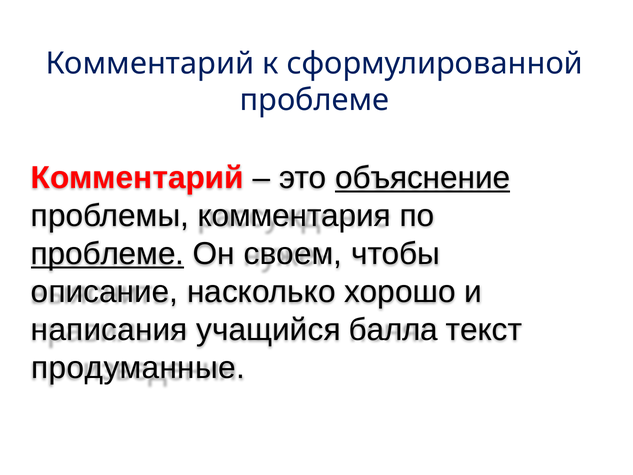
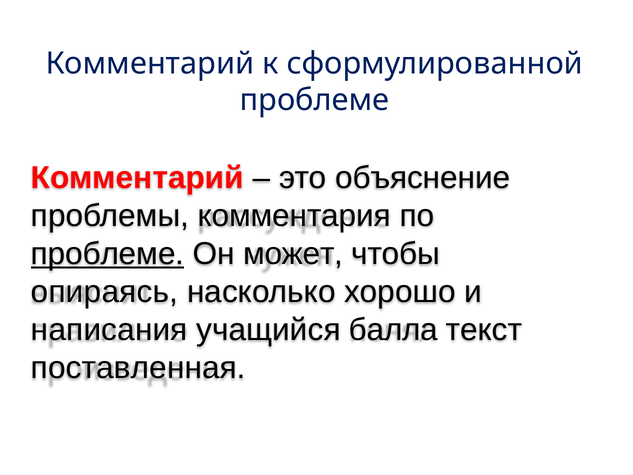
объяснение underline: present -> none
своем: своем -> может
описание: описание -> опираясь
продуманные: продуманные -> поставленная
